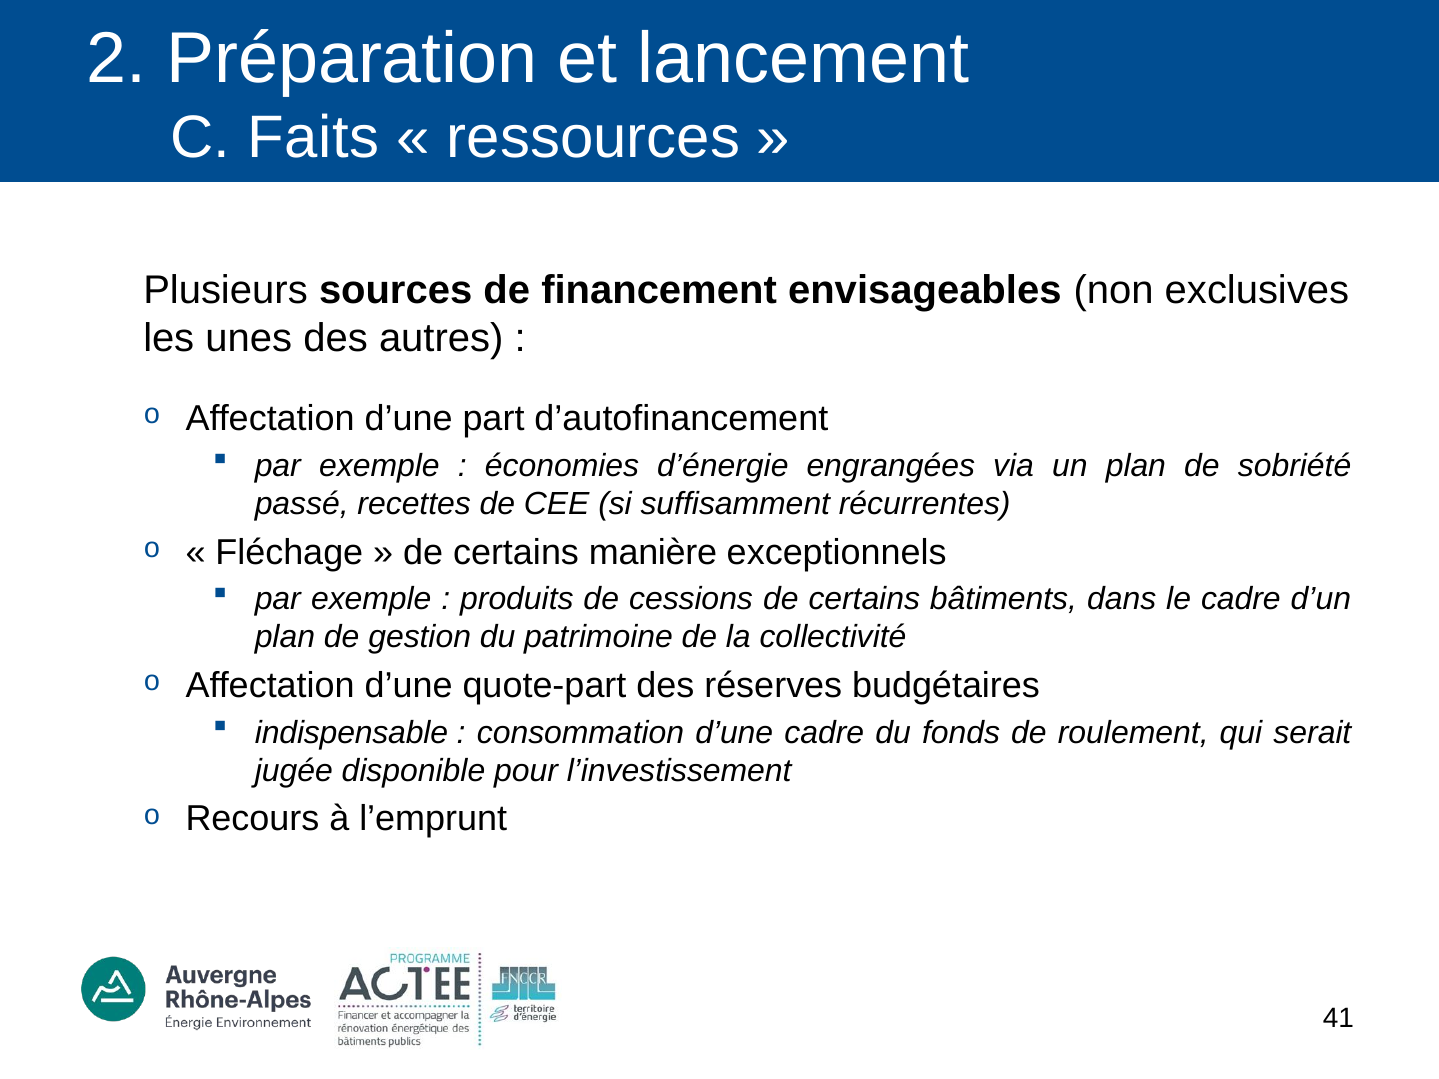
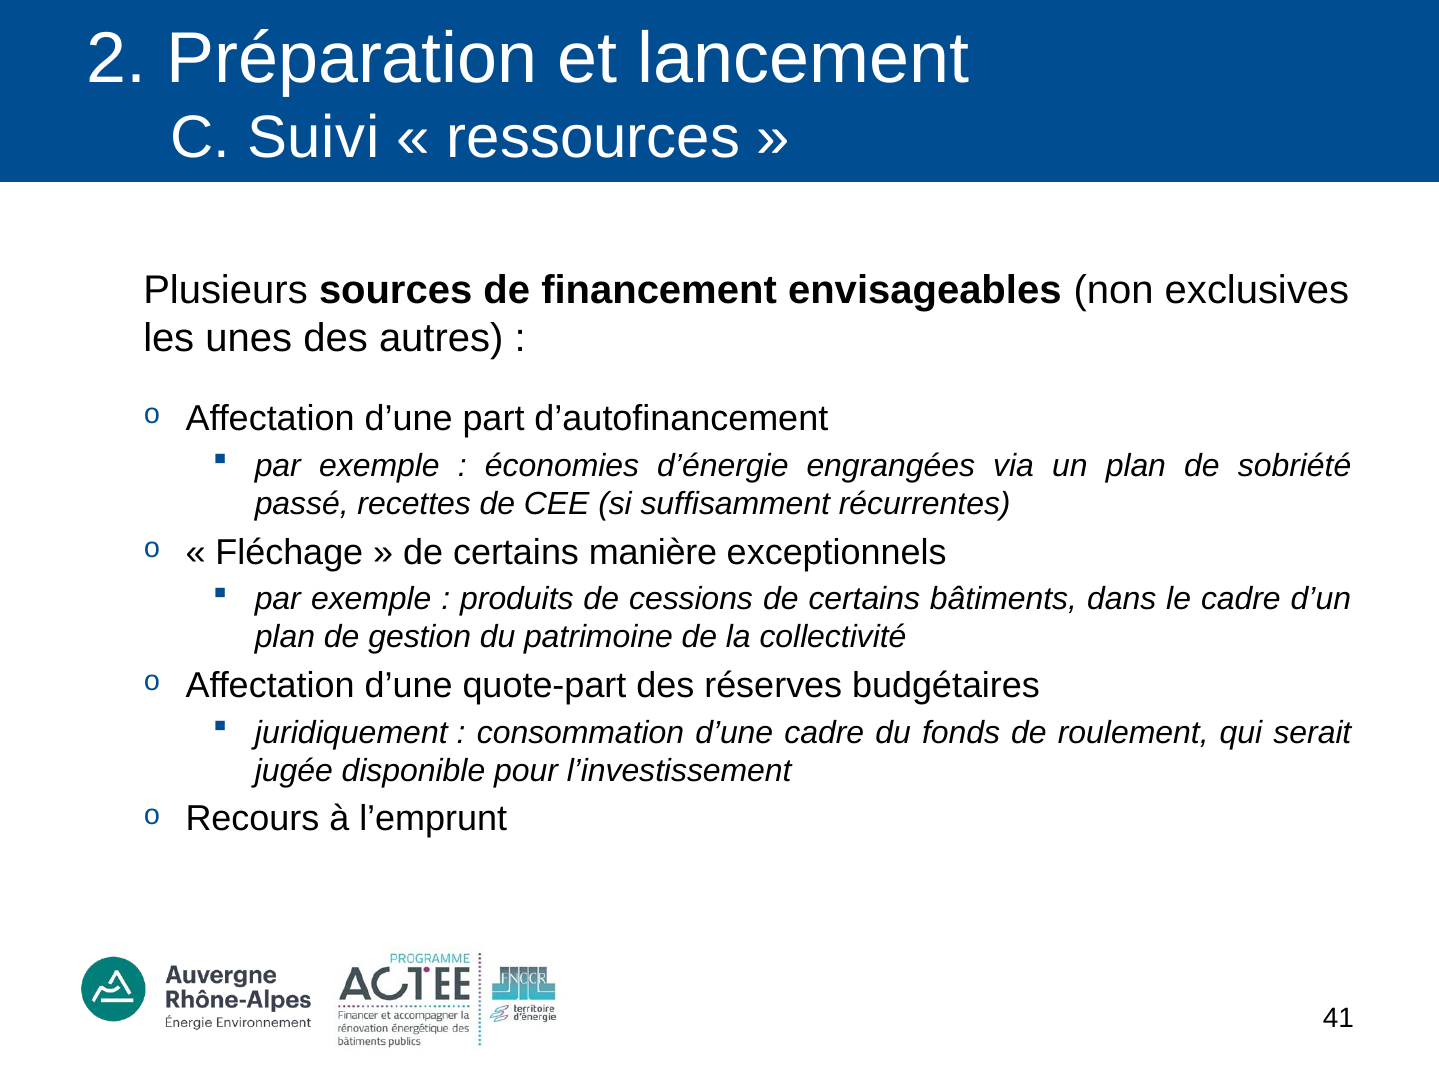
Faits: Faits -> Suivi
indispensable: indispensable -> juridiquement
